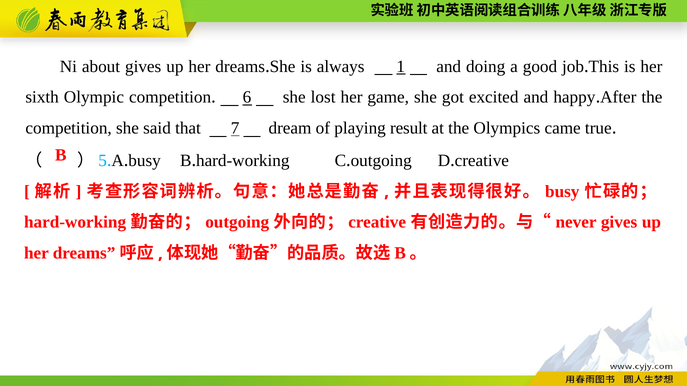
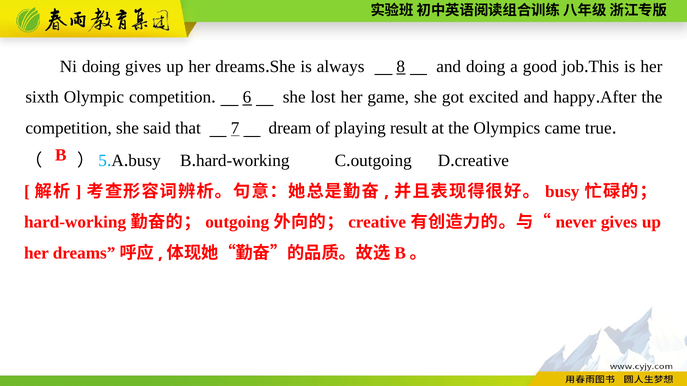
Ni about: about -> doing
1: 1 -> 8
